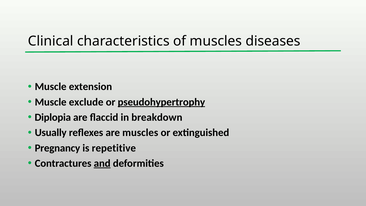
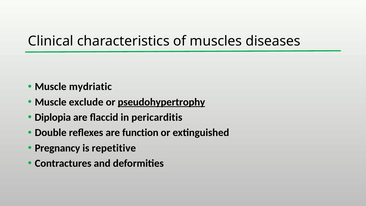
extension: extension -> mydriatic
breakdown: breakdown -> pericarditis
Usually: Usually -> Double
are muscles: muscles -> function
and underline: present -> none
